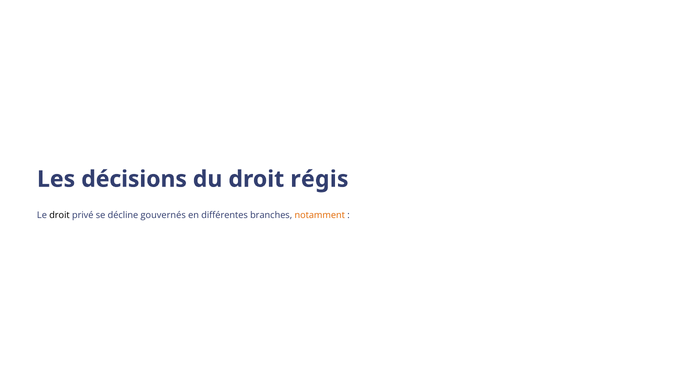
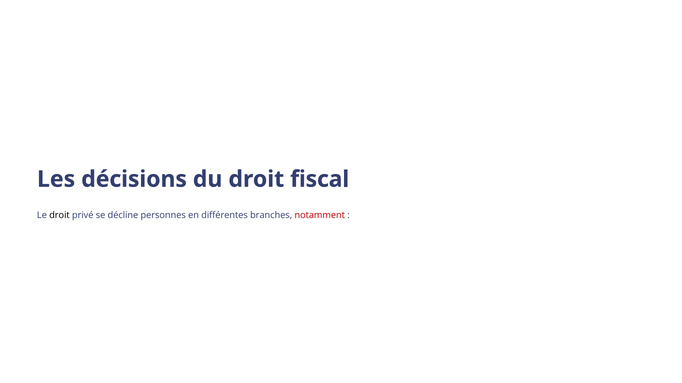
régis: régis -> fiscal
gouvernés: gouvernés -> personnes
notamment colour: orange -> red
